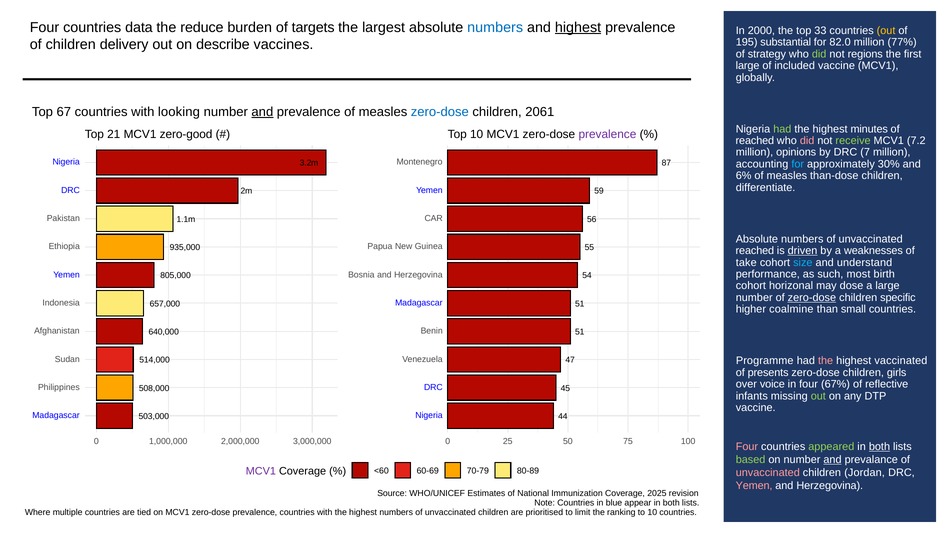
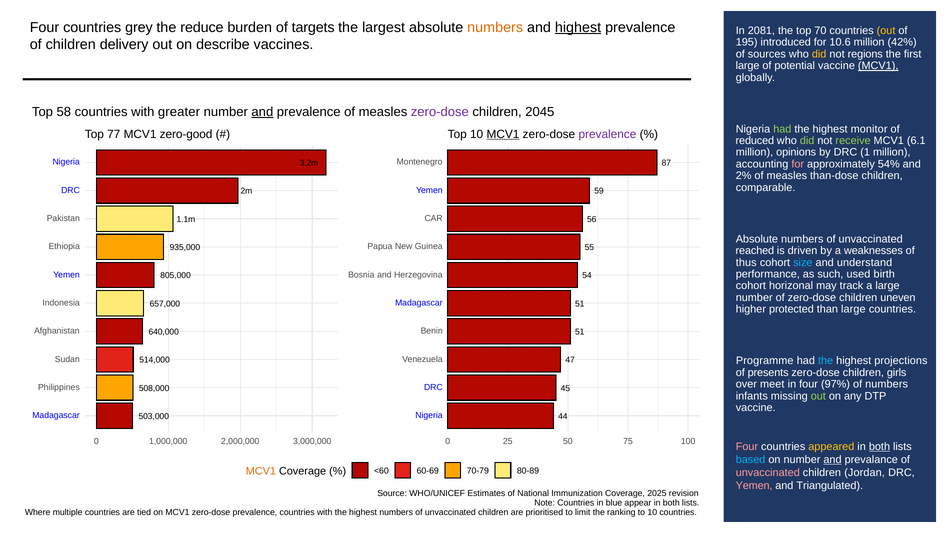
data: data -> grey
numbers at (495, 27) colour: blue -> orange
2000: 2000 -> 2081
33: 33 -> 70
substantial: substantial -> introduced
82.0: 82.0 -> 10.6
77%: 77% -> 42%
strategy: strategy -> sources
did at (819, 54) colour: light green -> yellow
included: included -> potential
MCV1 at (878, 66) underline: none -> present
67: 67 -> 58
looking: looking -> greater
zero-dose at (440, 112) colour: blue -> purple
2061: 2061 -> 2045
minutes: minutes -> monitor
21: 21 -> 77
MCV1 at (503, 134) underline: none -> present
reached at (755, 141): reached -> reduced
did at (807, 141) colour: pink -> light green
7.2: 7.2 -> 6.1
7: 7 -> 1
for at (798, 164) colour: light blue -> pink
30%: 30% -> 54%
6%: 6% -> 2%
differentiate: differentiate -> comparable
driven underline: present -> none
take: take -> thus
most: most -> used
dose: dose -> track
zero-dose at (812, 298) underline: present -> none
specific: specific -> uneven
coalmine: coalmine -> protected
than small: small -> large
the at (826, 361) colour: pink -> light blue
vaccinated: vaccinated -> projections
voice: voice -> meet
67%: 67% -> 97%
of reflective: reflective -> numbers
appeared colour: light green -> yellow
based colour: light green -> light blue
MCV1 at (261, 471) colour: purple -> orange
Herzegovina at (830, 486): Herzegovina -> Triangulated
